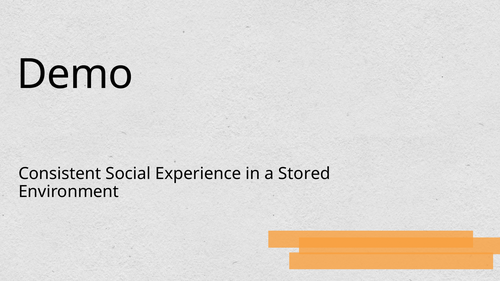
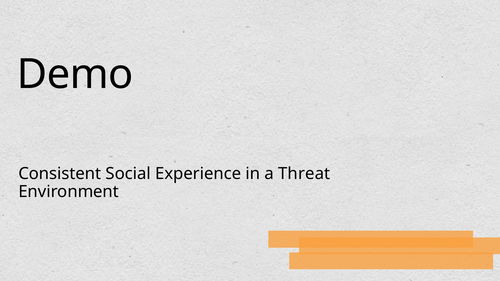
Stored: Stored -> Threat
